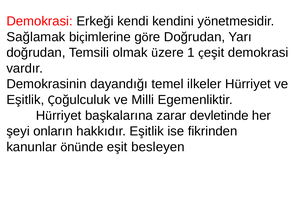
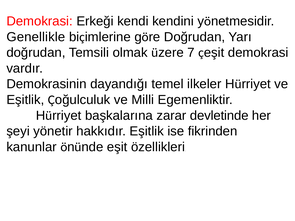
Sağlamak: Sağlamak -> Genellikle
1: 1 -> 7
onların: onların -> yönetir
besleyen: besleyen -> özellikleri
